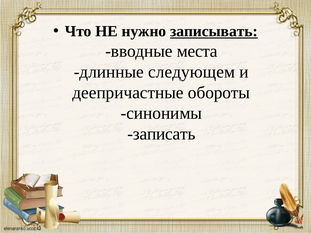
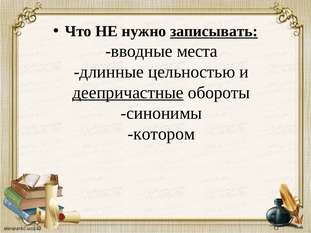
следующем: следующем -> цельностью
деепричастные underline: none -> present
записать: записать -> котором
